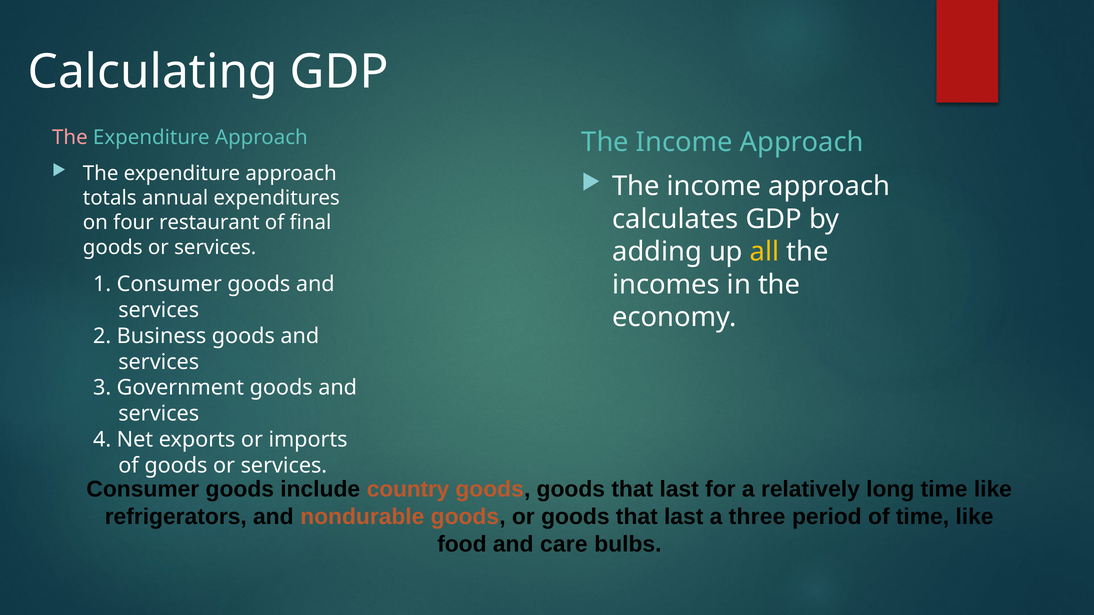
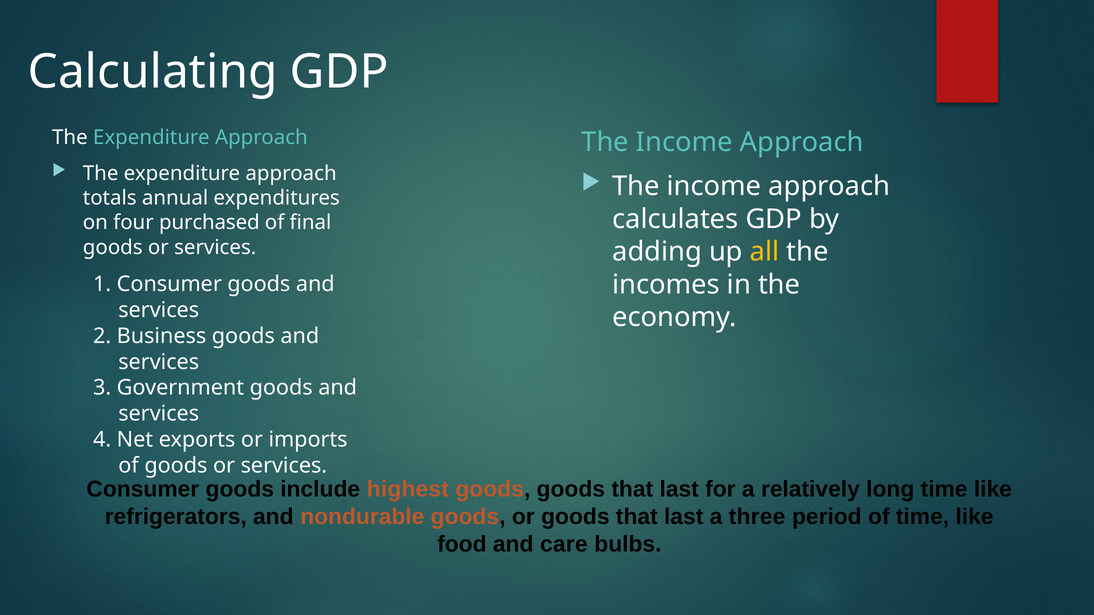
The at (70, 138) colour: pink -> white
restaurant: restaurant -> purchased
country: country -> highest
